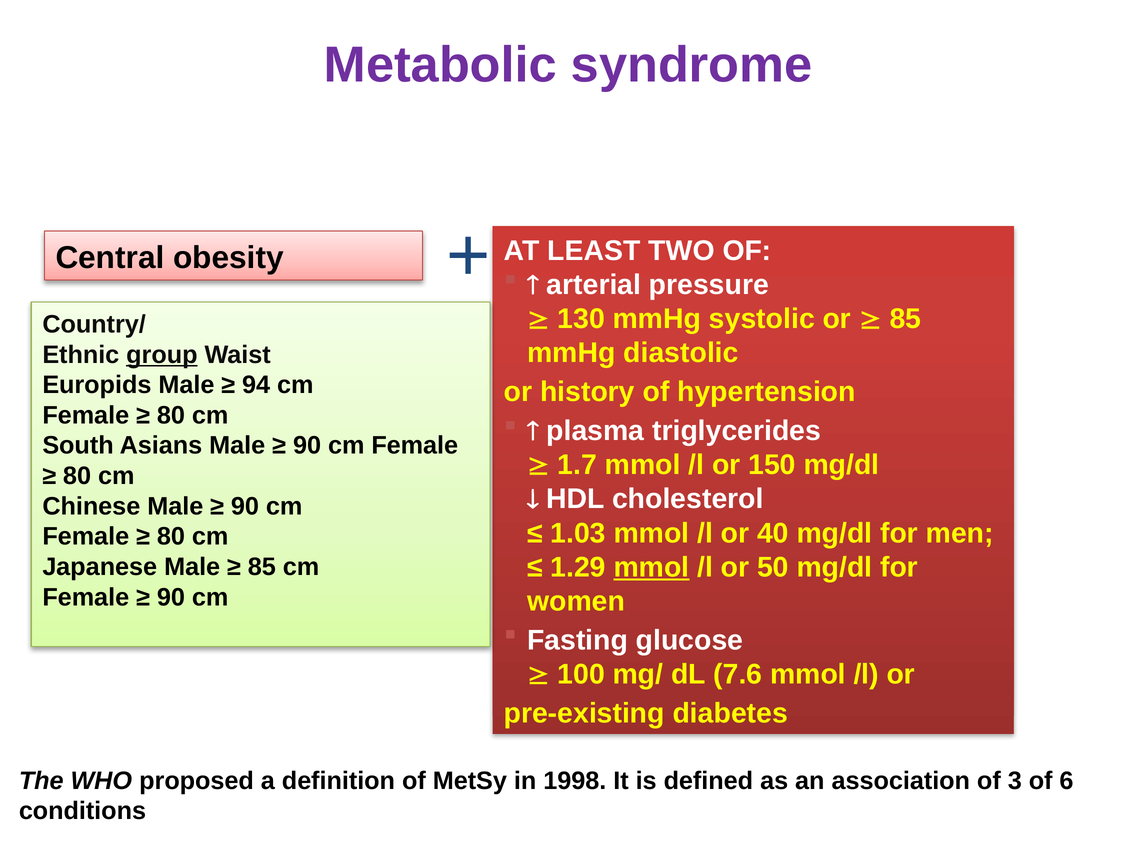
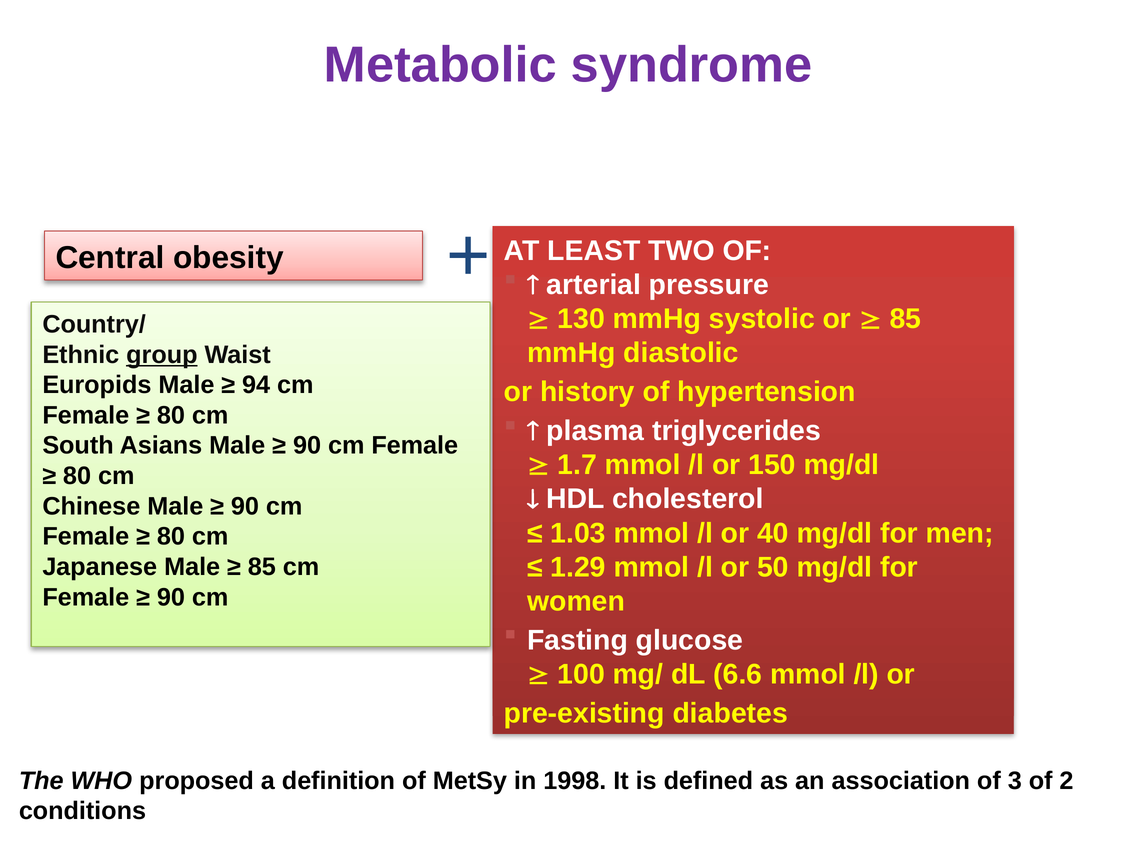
mmol at (651, 567) underline: present -> none
7.6: 7.6 -> 6.6
6: 6 -> 2
